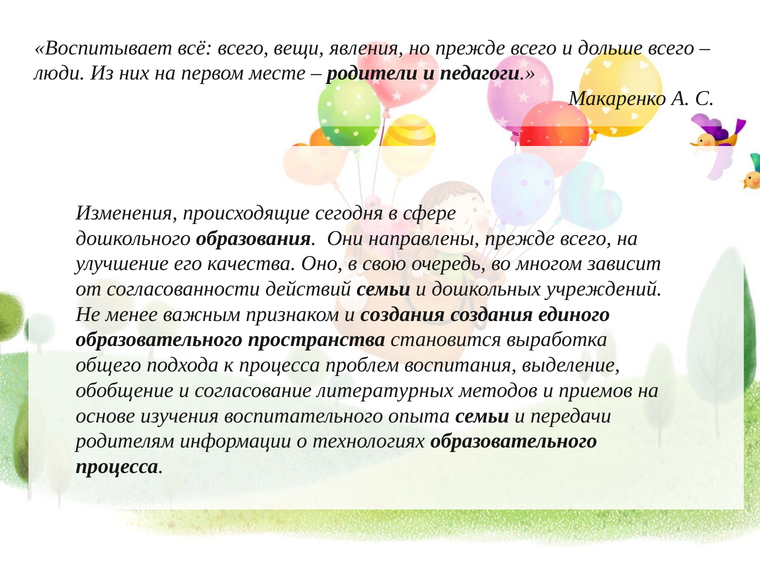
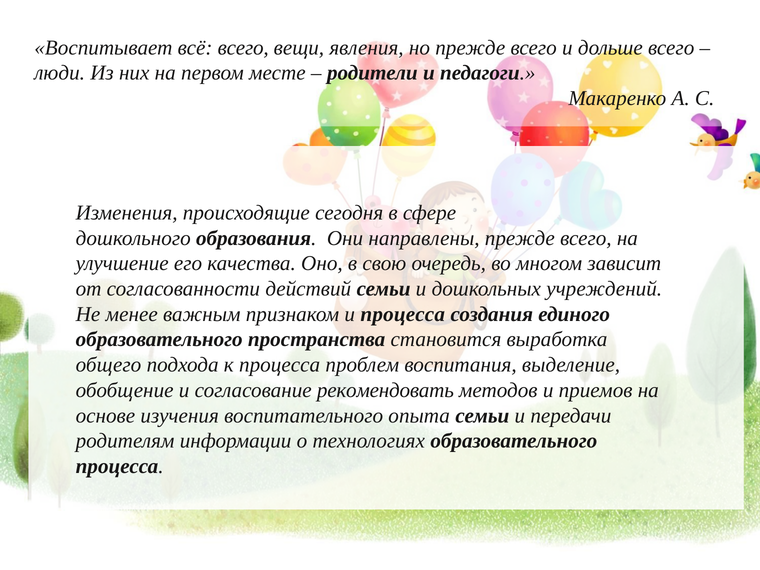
и создания: создания -> процесса
литературных: литературных -> рекомендовать
